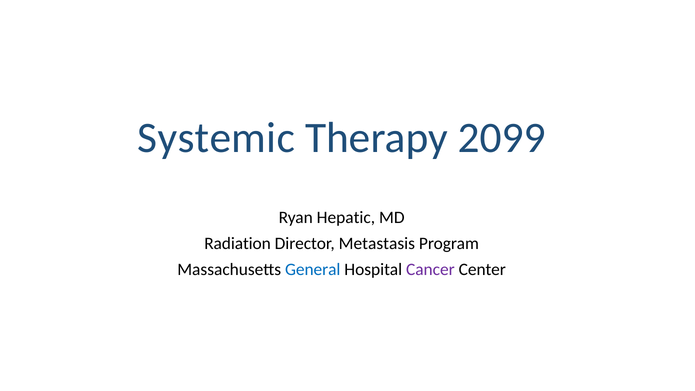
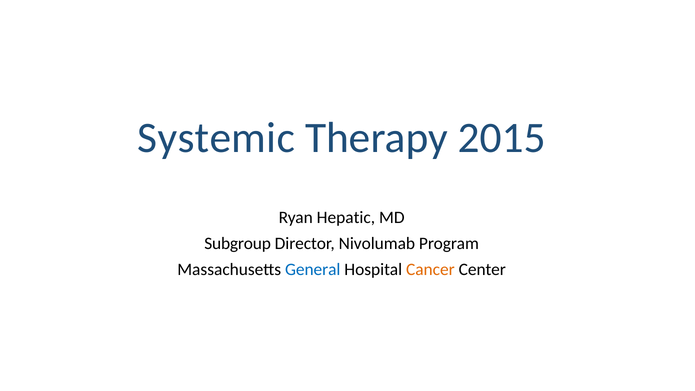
2099: 2099 -> 2015
Radiation: Radiation -> Subgroup
Metastasis: Metastasis -> Nivolumab
Cancer colour: purple -> orange
